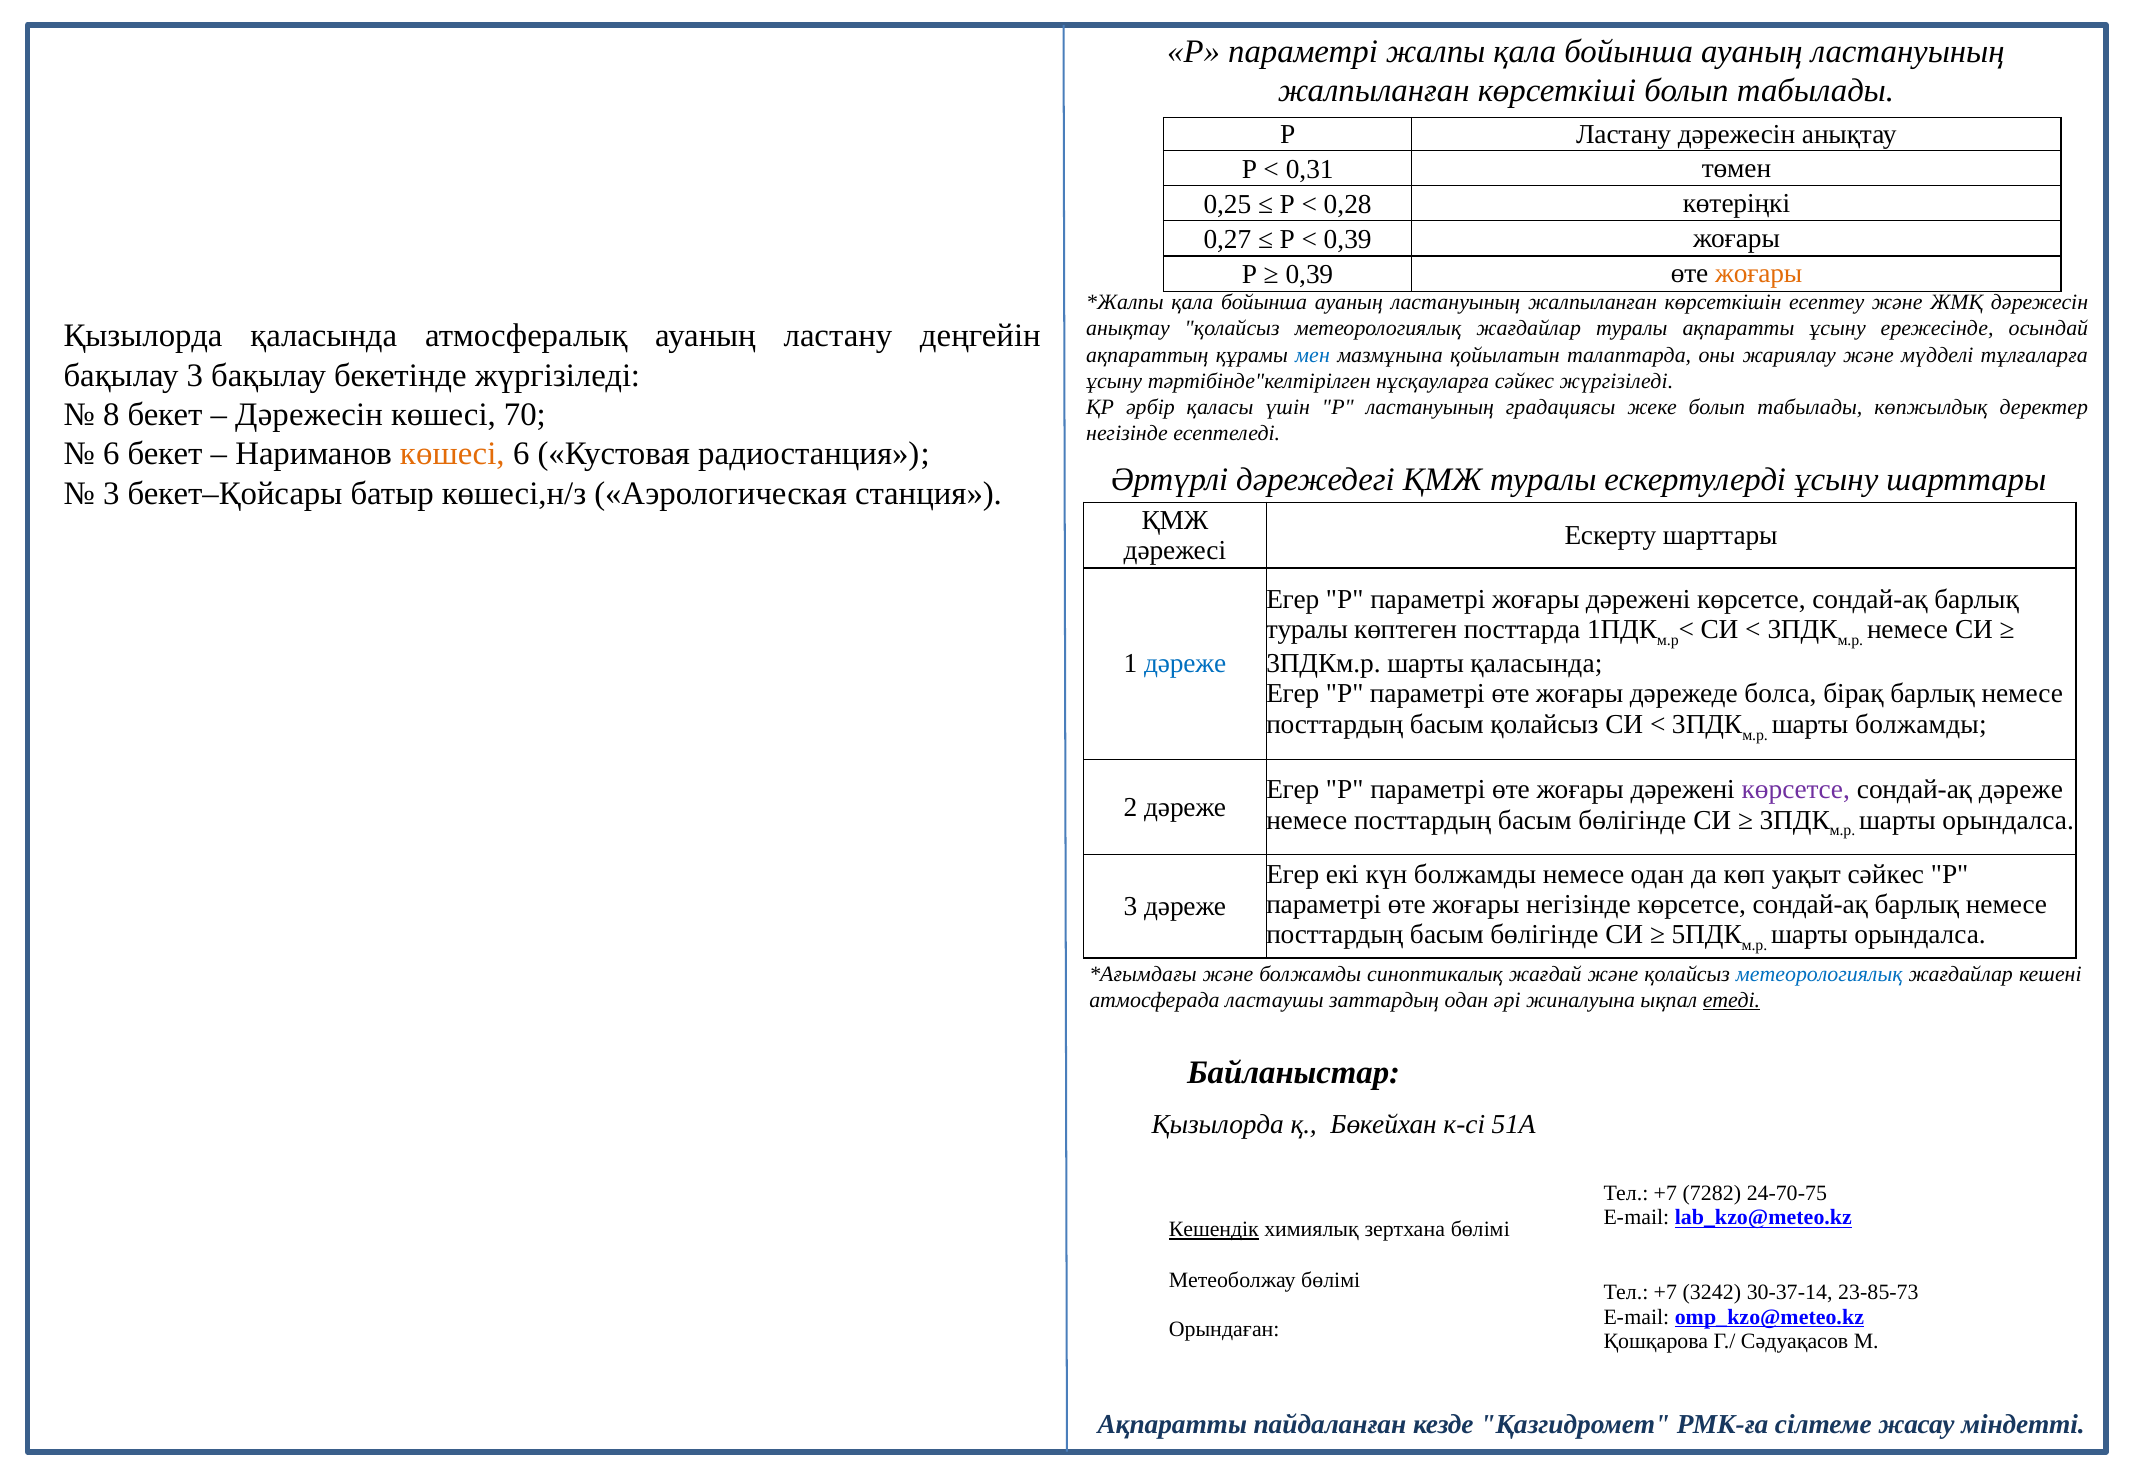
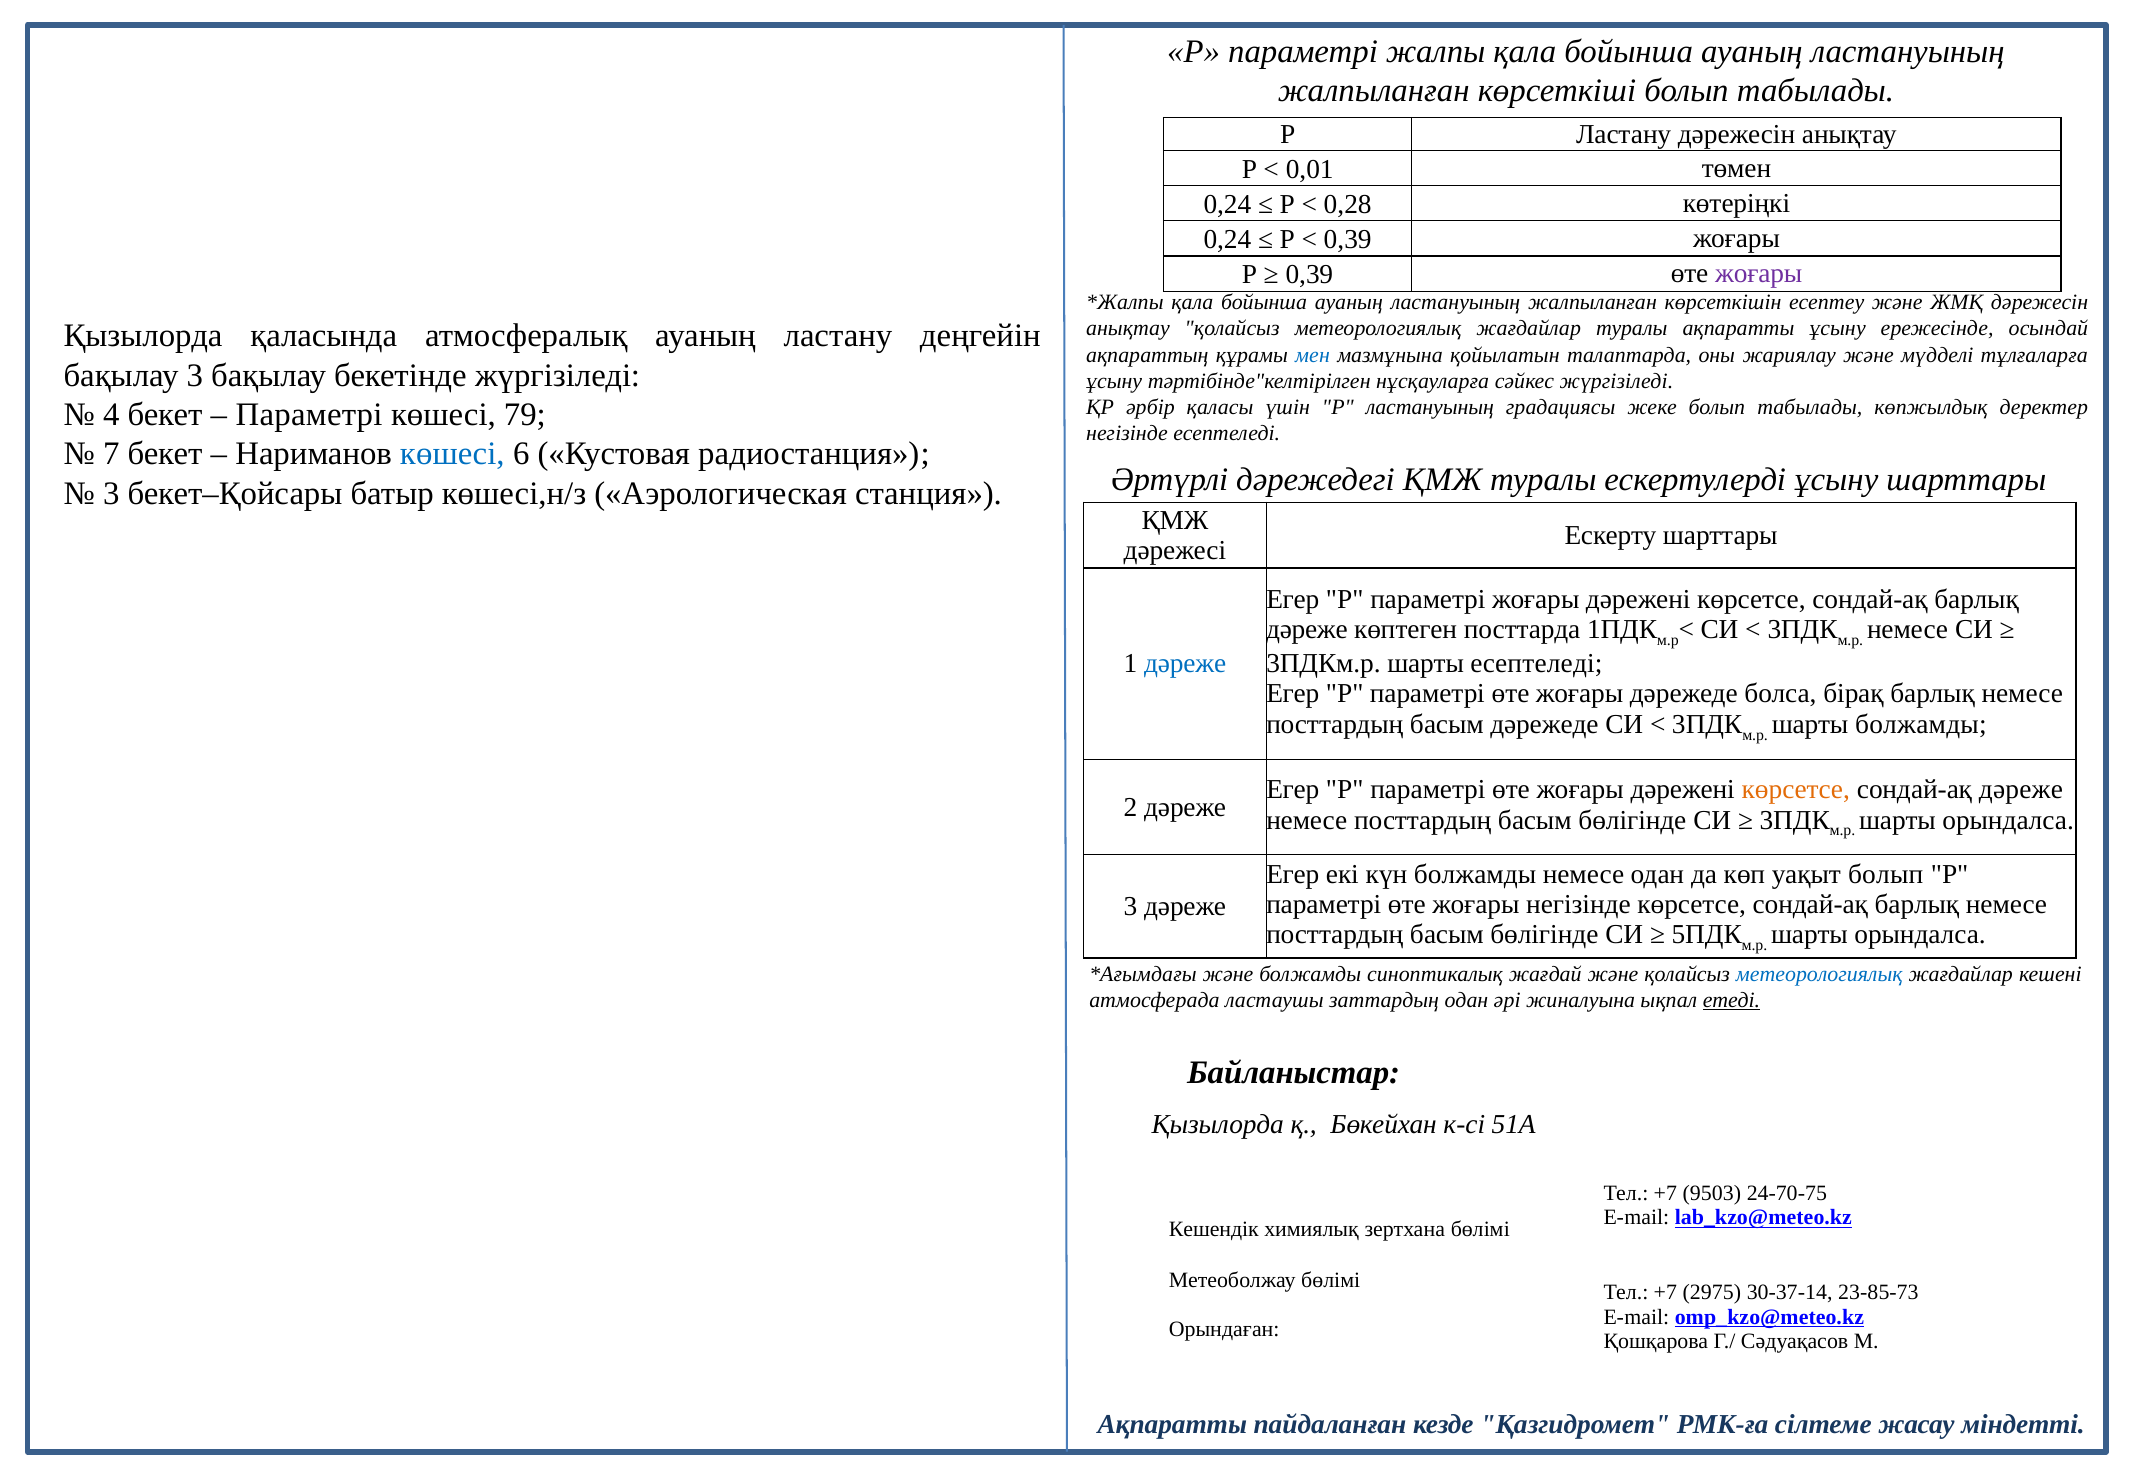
0,31: 0,31 -> 0,01
0,25 at (1227, 204): 0,25 -> 0,24
0,27 at (1227, 240): 0,27 -> 0,24
жоғары at (1759, 274) colour: orange -> purple
8: 8 -> 4
Дәрежесін at (309, 415): Дәрежесін -> Параметрі
70: 70 -> 79
6 at (111, 454): 6 -> 7
көшесі at (452, 454) colour: orange -> blue
туралы at (1307, 629): туралы -> дәреже
шарты қаласында: қаласында -> есептеледі
басым қолайсыз: қолайсыз -> дәрежеде
көрсетсе at (1796, 790) colour: purple -> orange
уақыт сәйкес: сәйкес -> болып
7282: 7282 -> 9503
Кешендік underline: present -> none
3242: 3242 -> 2975
